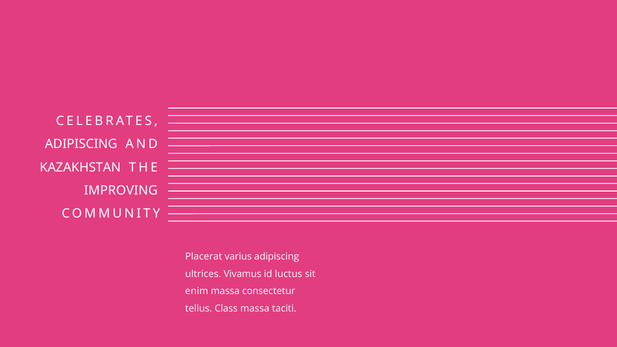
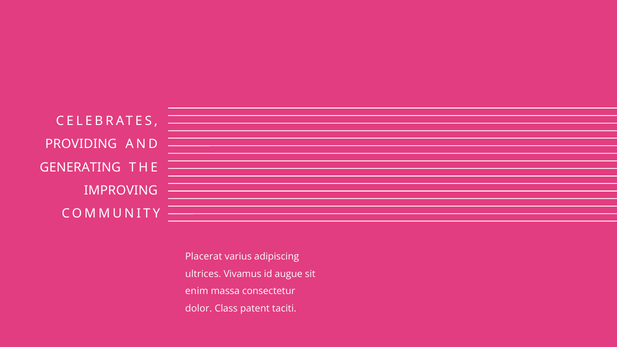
ADIPISCING at (81, 144): ADIPISCING -> PROVIDING
KAZAKHSTAN: KAZAKHSTAN -> GENERATING
luctus: luctus -> augue
tellus: tellus -> dolor
Class massa: massa -> patent
